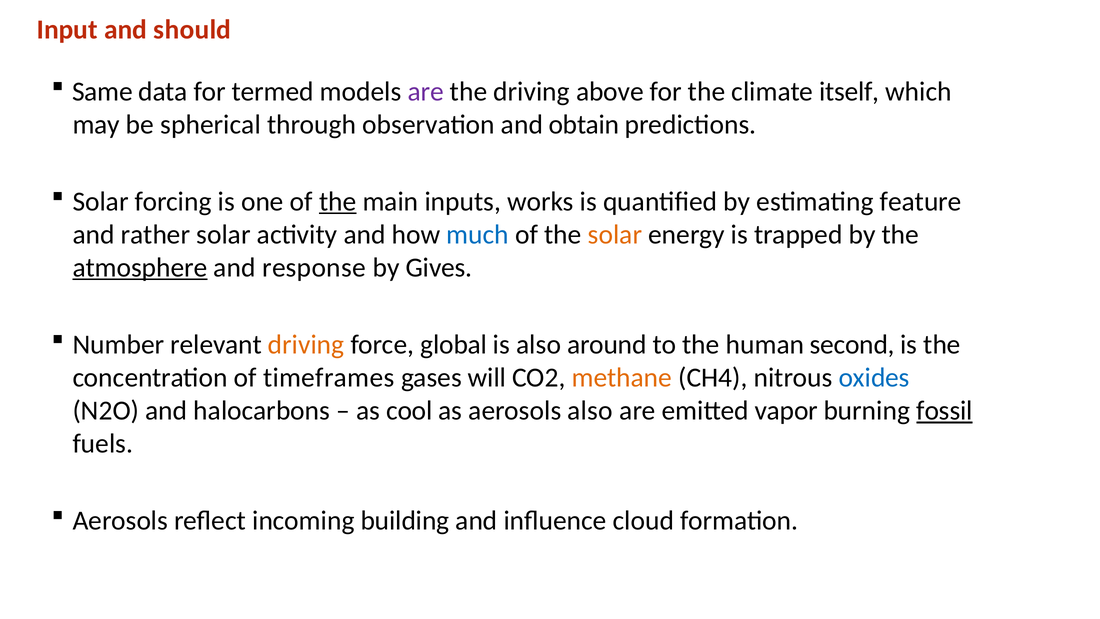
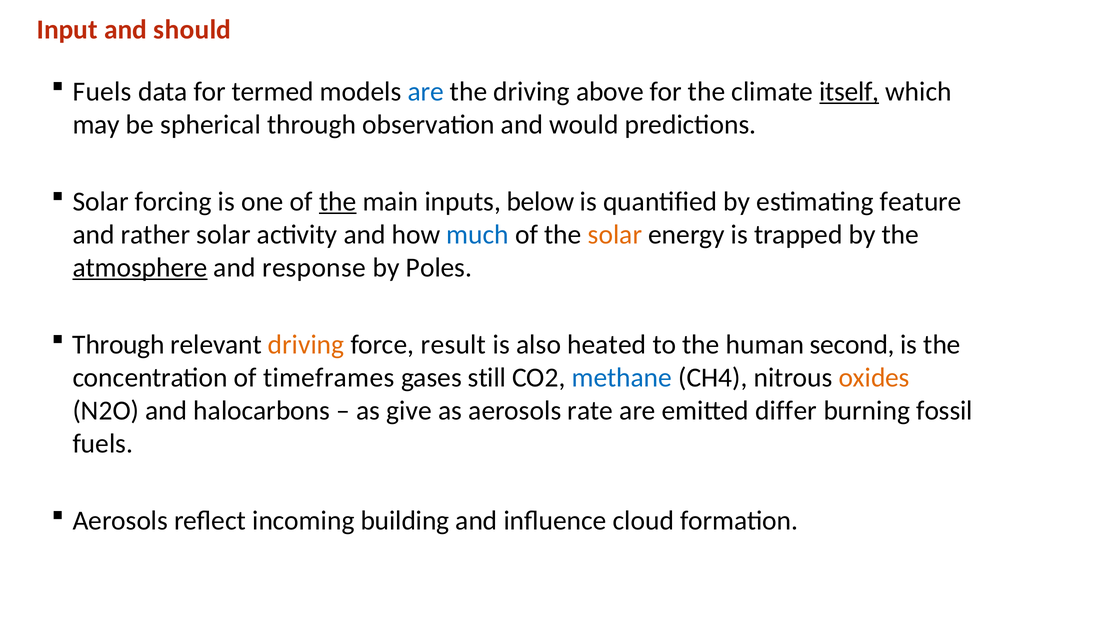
Same at (102, 91): Same -> Fuels
are at (426, 91) colour: purple -> blue
itself underline: none -> present
obtain: obtain -> would
works: works -> below
Gives: Gives -> Poles
Number at (118, 344): Number -> Through
global: global -> result
around: around -> heated
will: will -> still
methane colour: orange -> blue
oxides colour: blue -> orange
cool: cool -> give
aerosols also: also -> rate
vapor: vapor -> differ
fossil underline: present -> none
